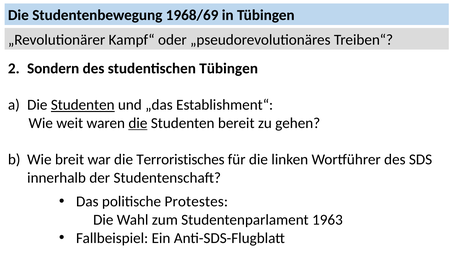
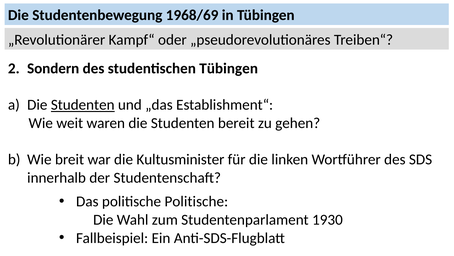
die at (138, 123) underline: present -> none
Terroristisches: Terroristisches -> Kultusminister
politische Protestes: Protestes -> Politische
1963: 1963 -> 1930
